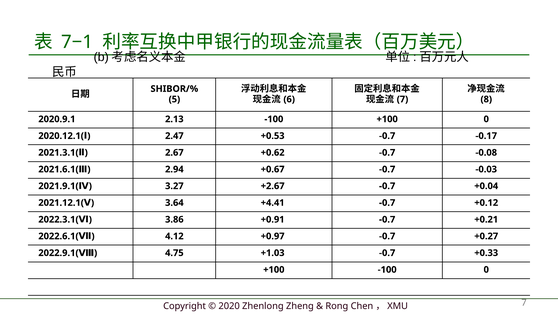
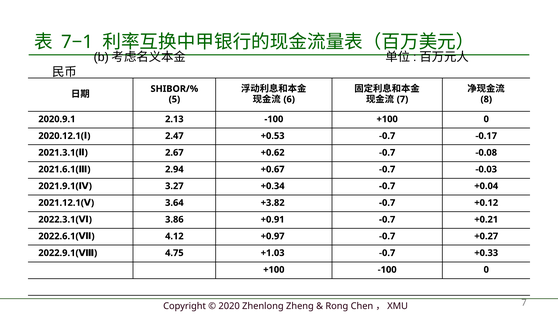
+2.67: +2.67 -> +0.34
+4.41: +4.41 -> +3.82
